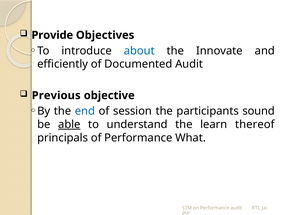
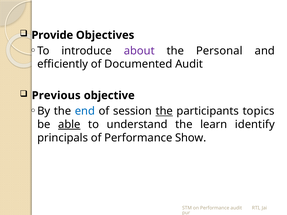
about colour: blue -> purple
Innovate: Innovate -> Personal
the at (164, 111) underline: none -> present
sound: sound -> topics
thereof: thereof -> identify
What: What -> Show
